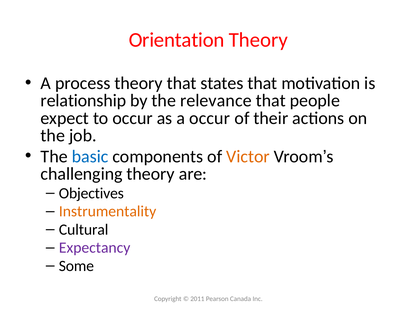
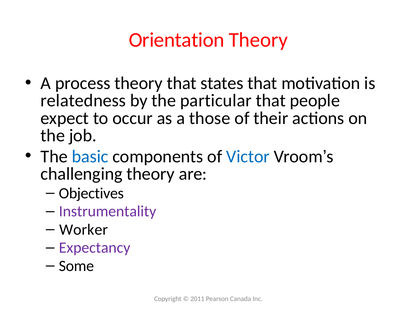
relationship: relationship -> relatedness
relevance: relevance -> particular
a occur: occur -> those
Victor colour: orange -> blue
Instrumentality colour: orange -> purple
Cultural: Cultural -> Worker
